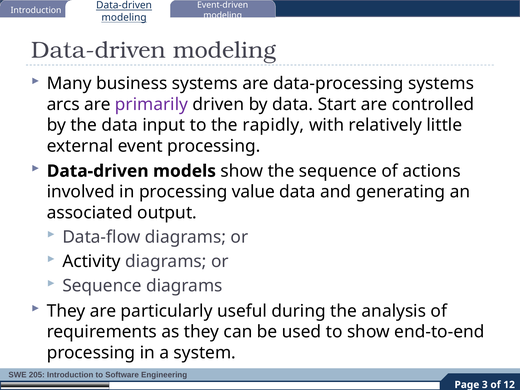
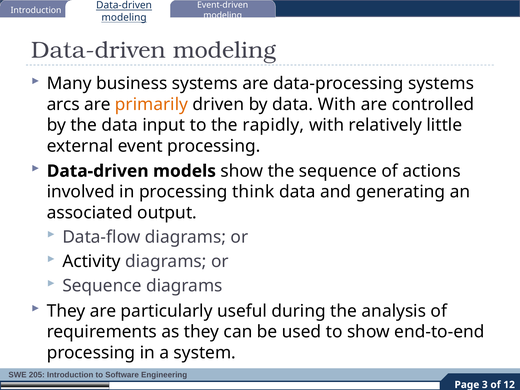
primarily colour: purple -> orange
data Start: Start -> With
value: value -> think
